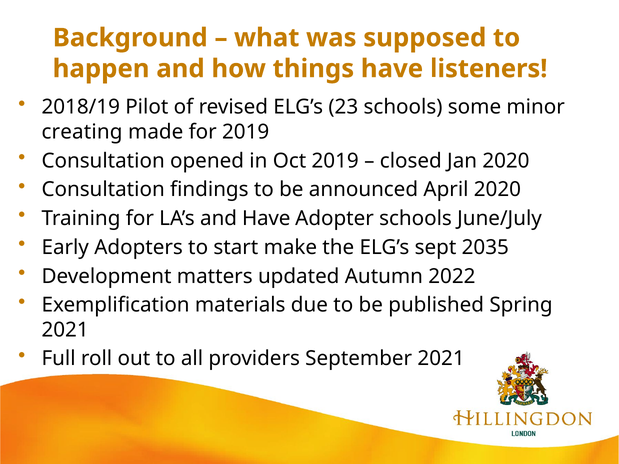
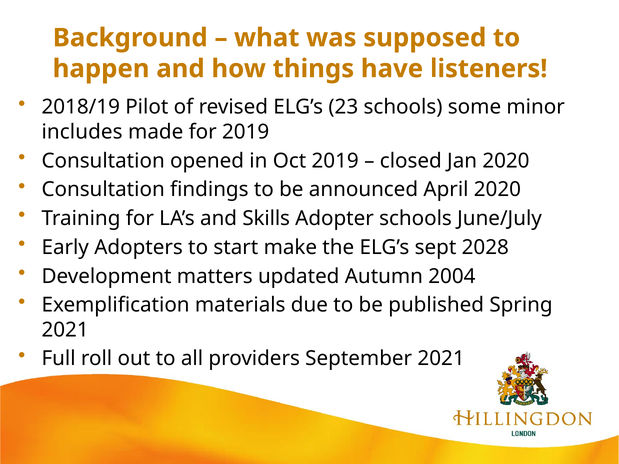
creating: creating -> includes
and Have: Have -> Skills
2035: 2035 -> 2028
2022: 2022 -> 2004
